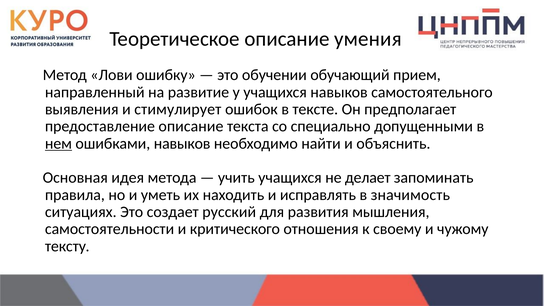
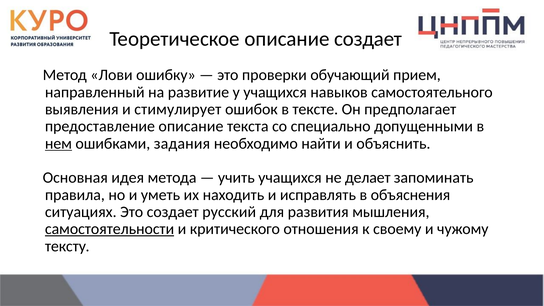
описание умения: умения -> создает
обучении: обучении -> проверки
ошибками навыков: навыков -> задания
значимость: значимость -> объяснения
самостоятельности underline: none -> present
